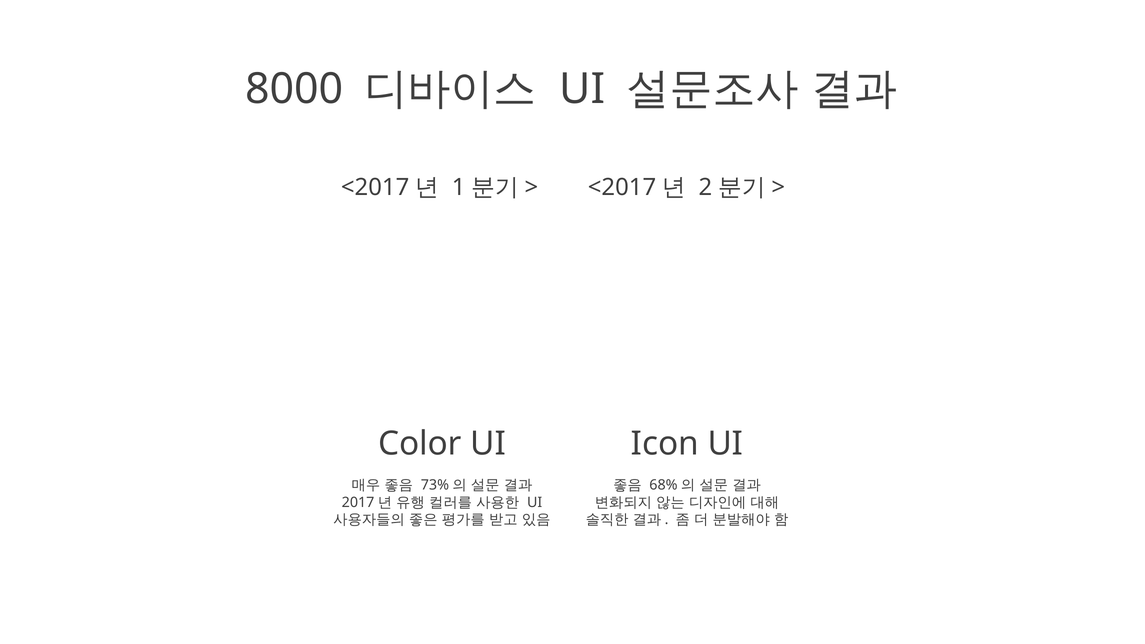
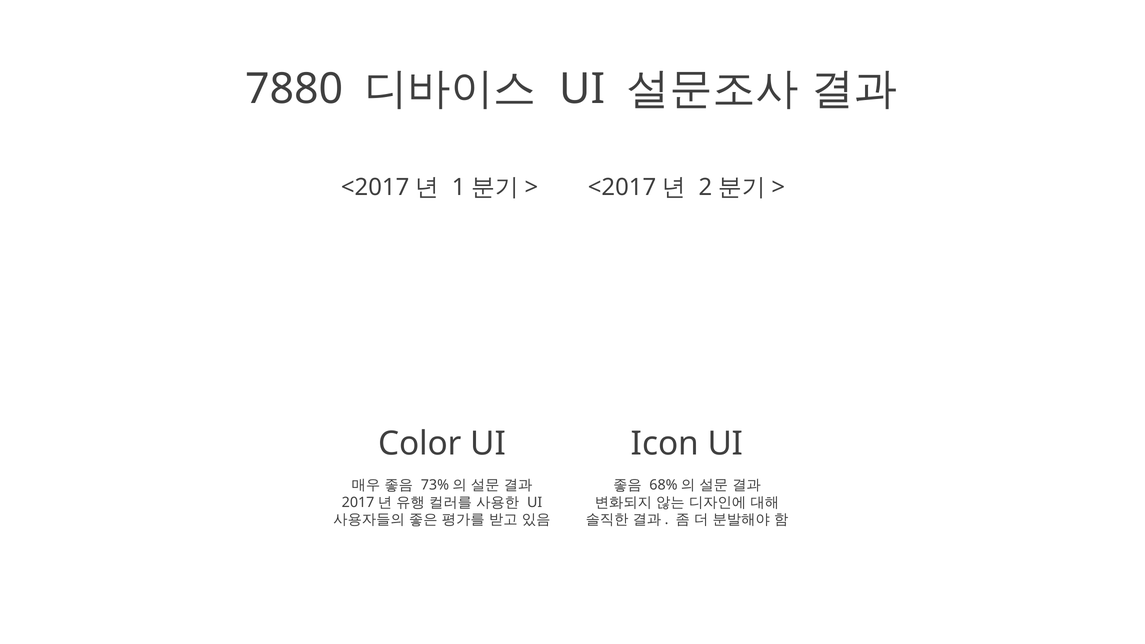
8000: 8000 -> 7880
